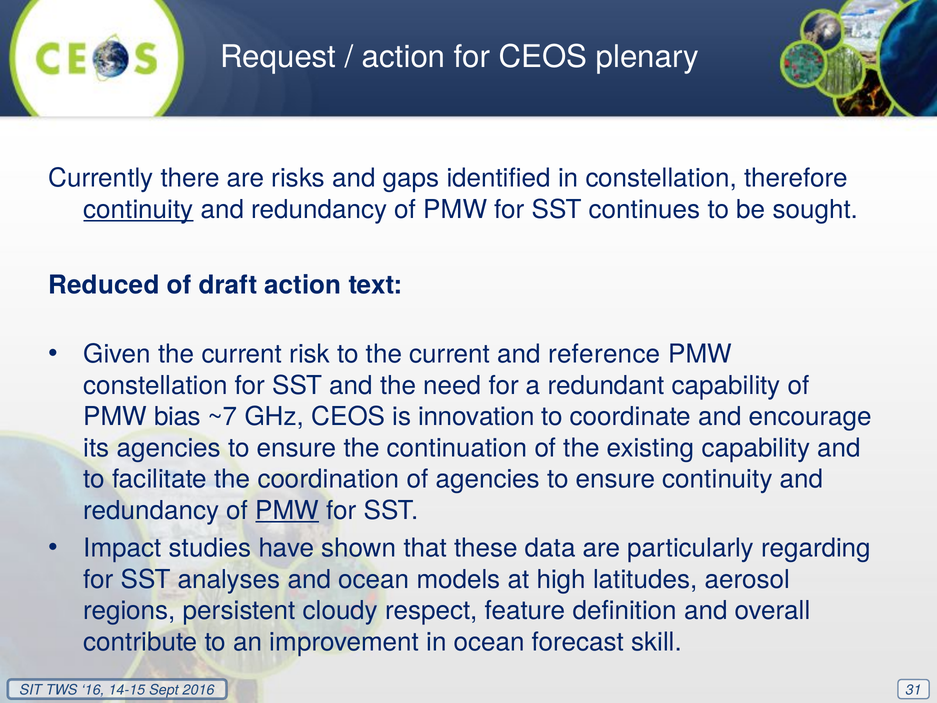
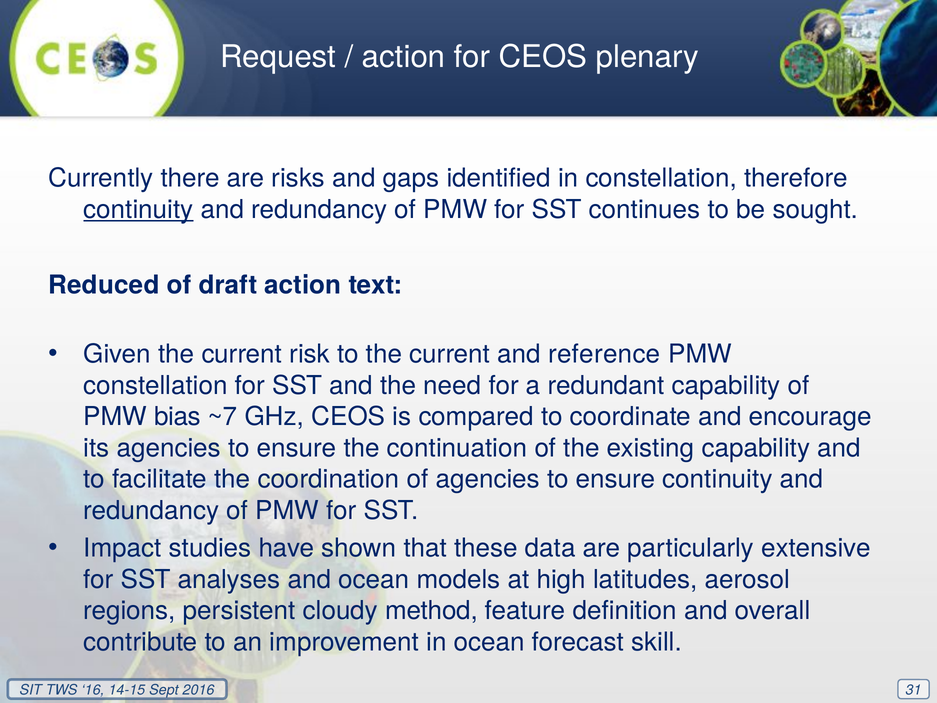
innovation: innovation -> compared
PMW at (287, 510) underline: present -> none
regarding: regarding -> extensive
respect: respect -> method
